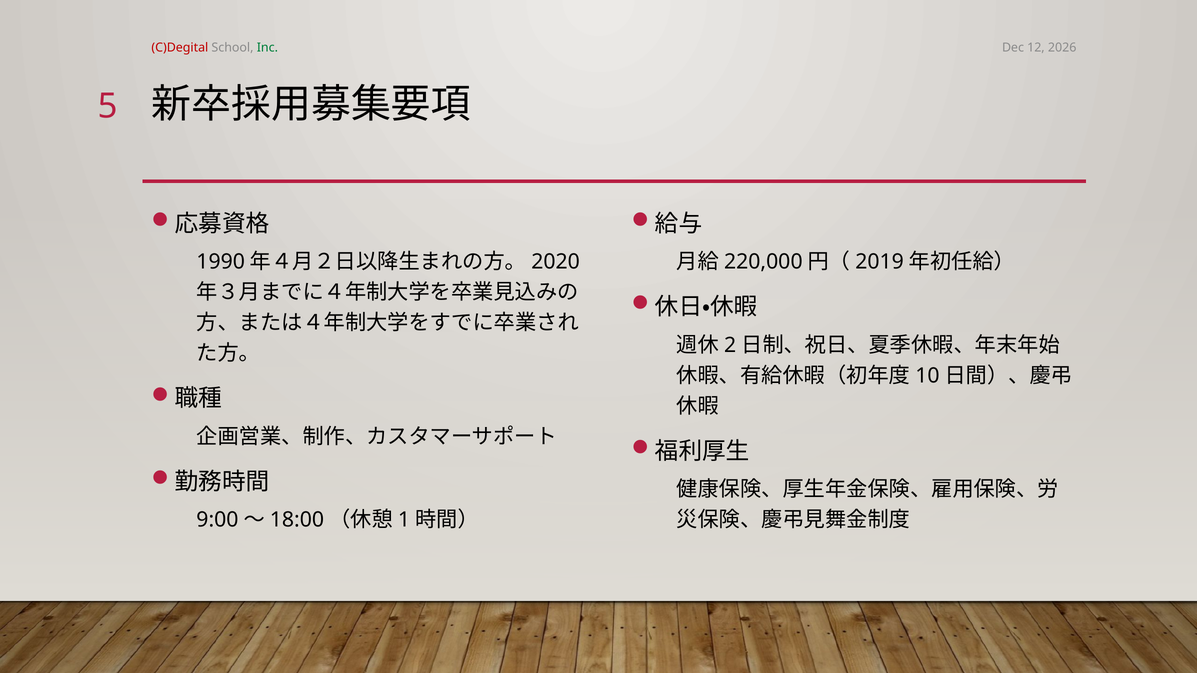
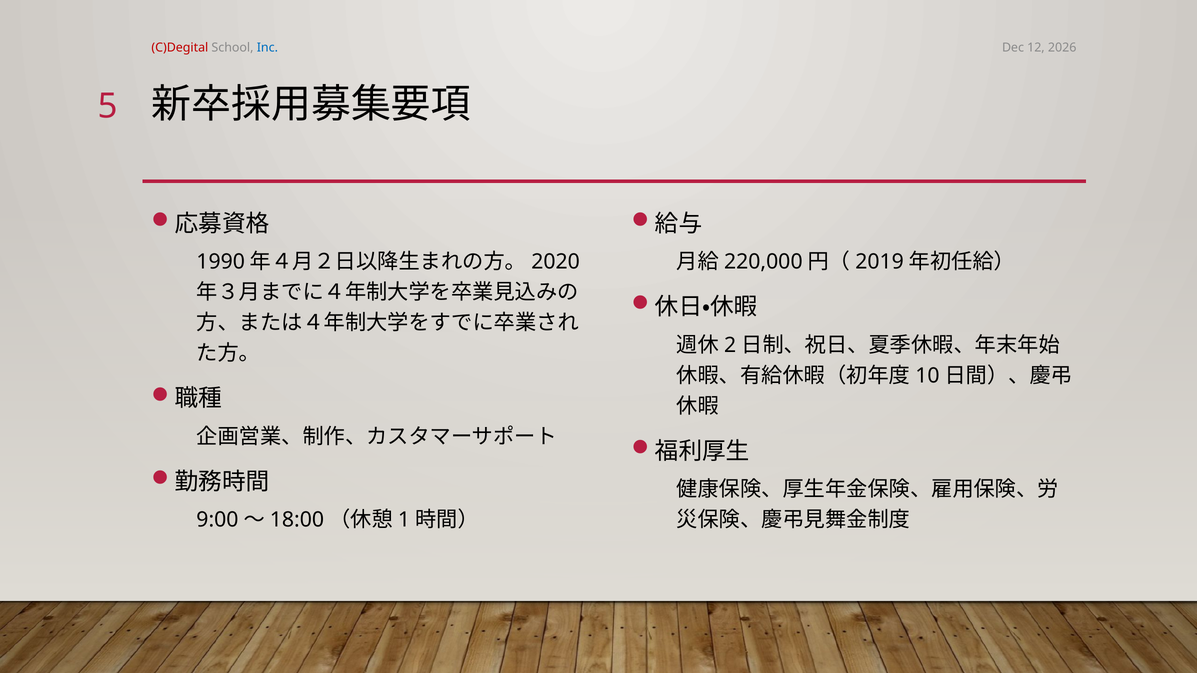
Inc colour: green -> blue
